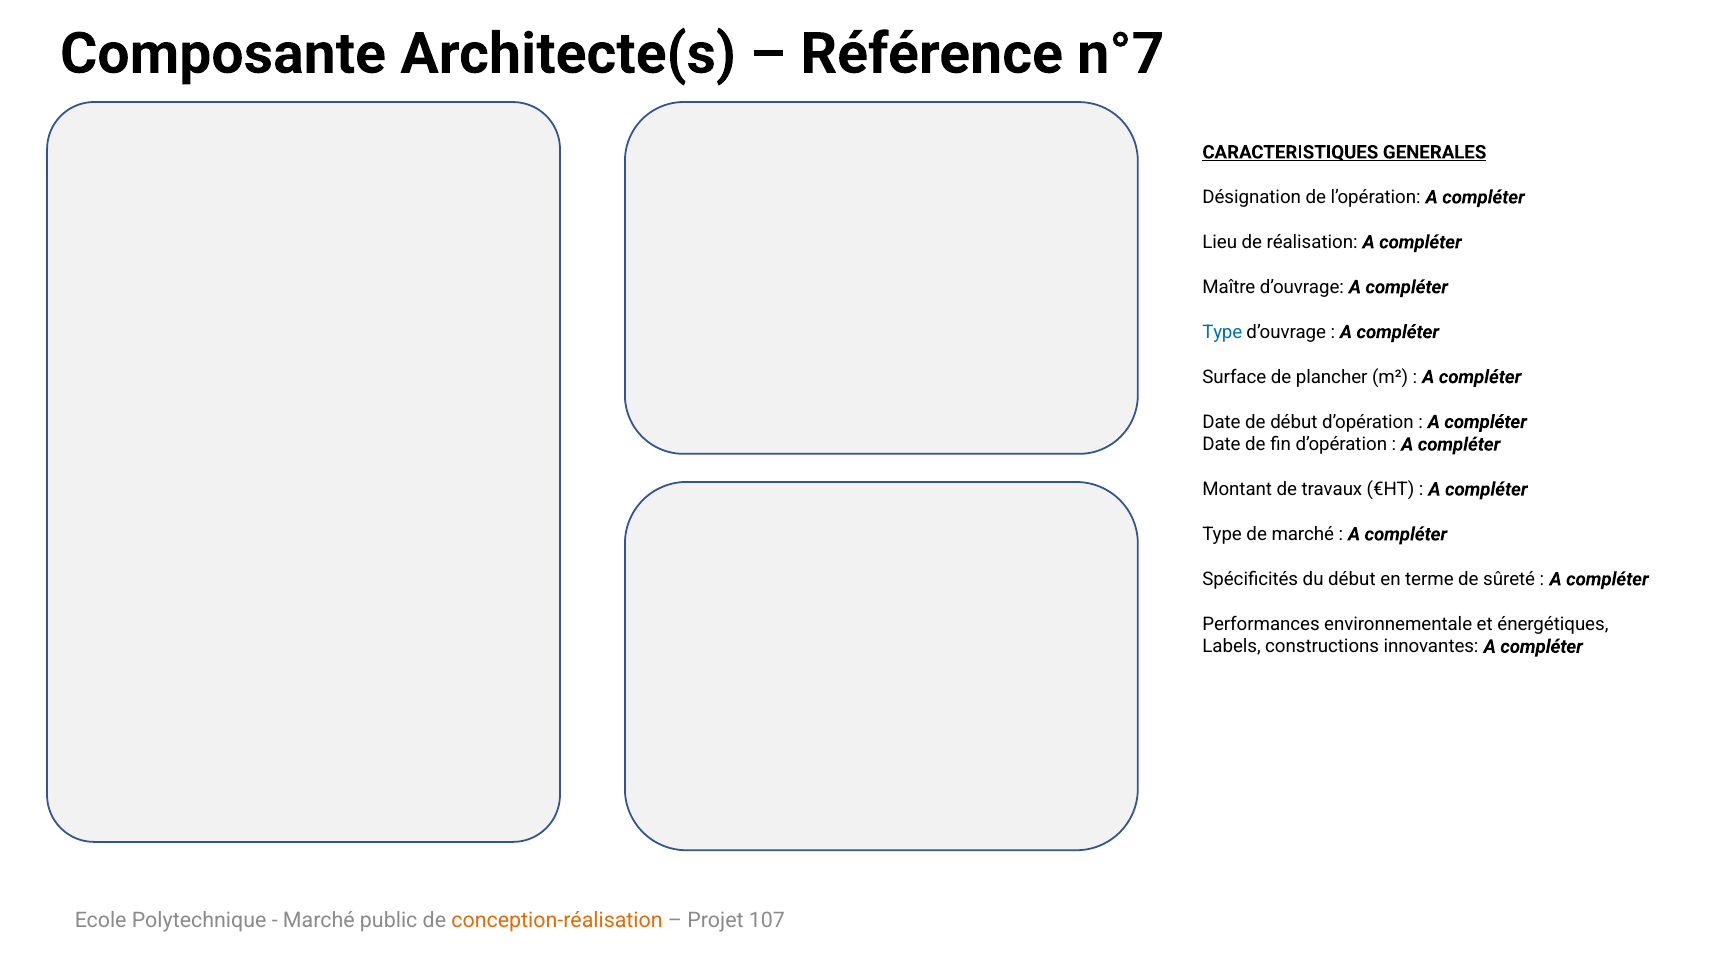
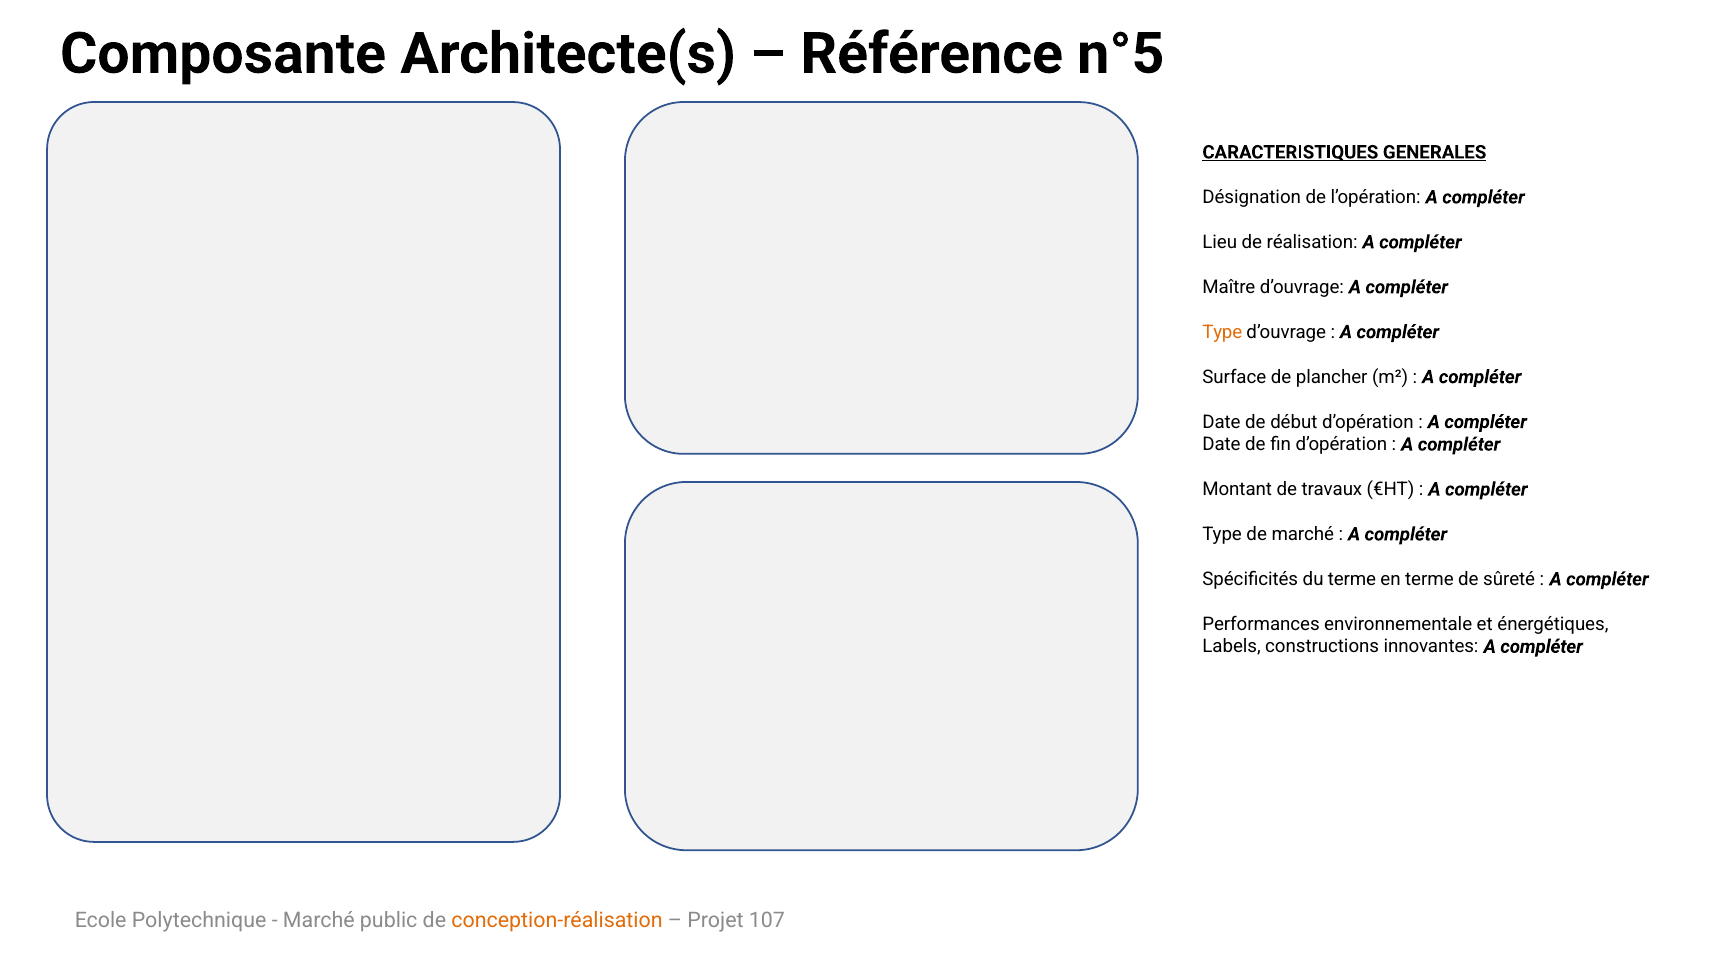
n°7: n°7 -> n°5
Type at (1222, 332) colour: blue -> orange
du début: début -> terme
